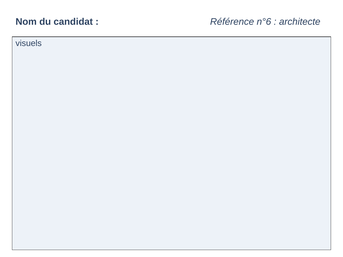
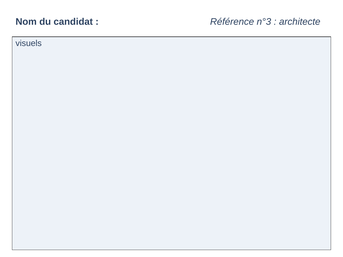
n°6: n°6 -> n°3
